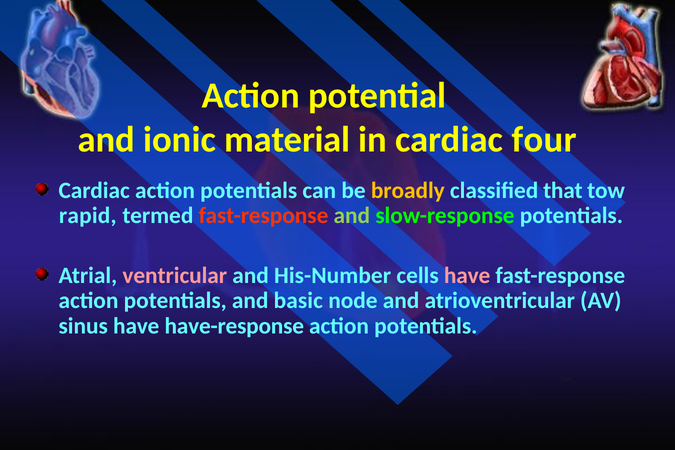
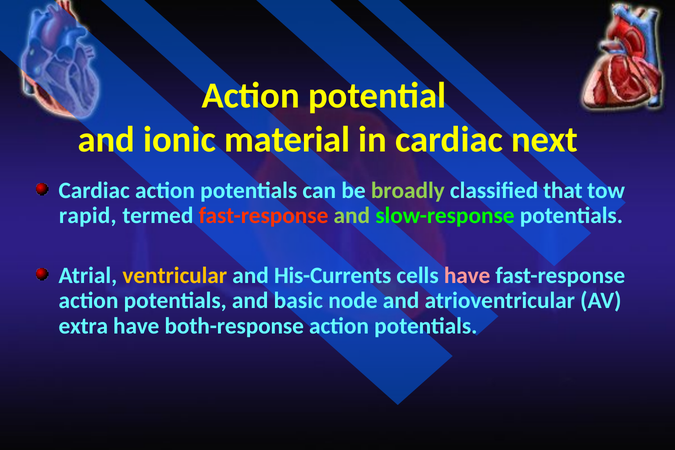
four: four -> next
broadly colour: yellow -> light green
ventricular colour: pink -> yellow
His-Number: His-Number -> His-Currents
sinus: sinus -> extra
have-response: have-response -> both-response
